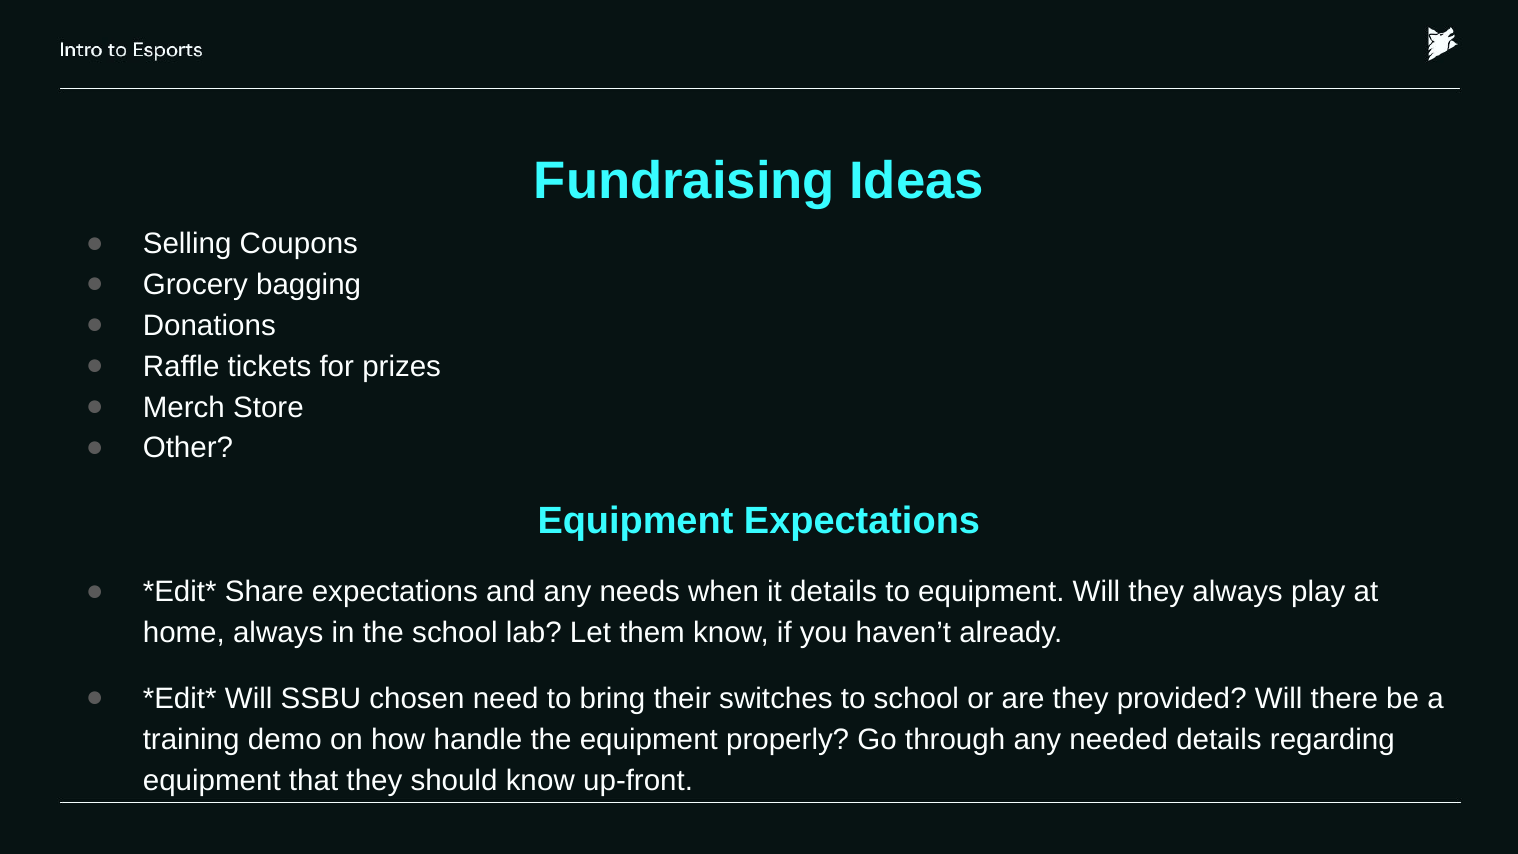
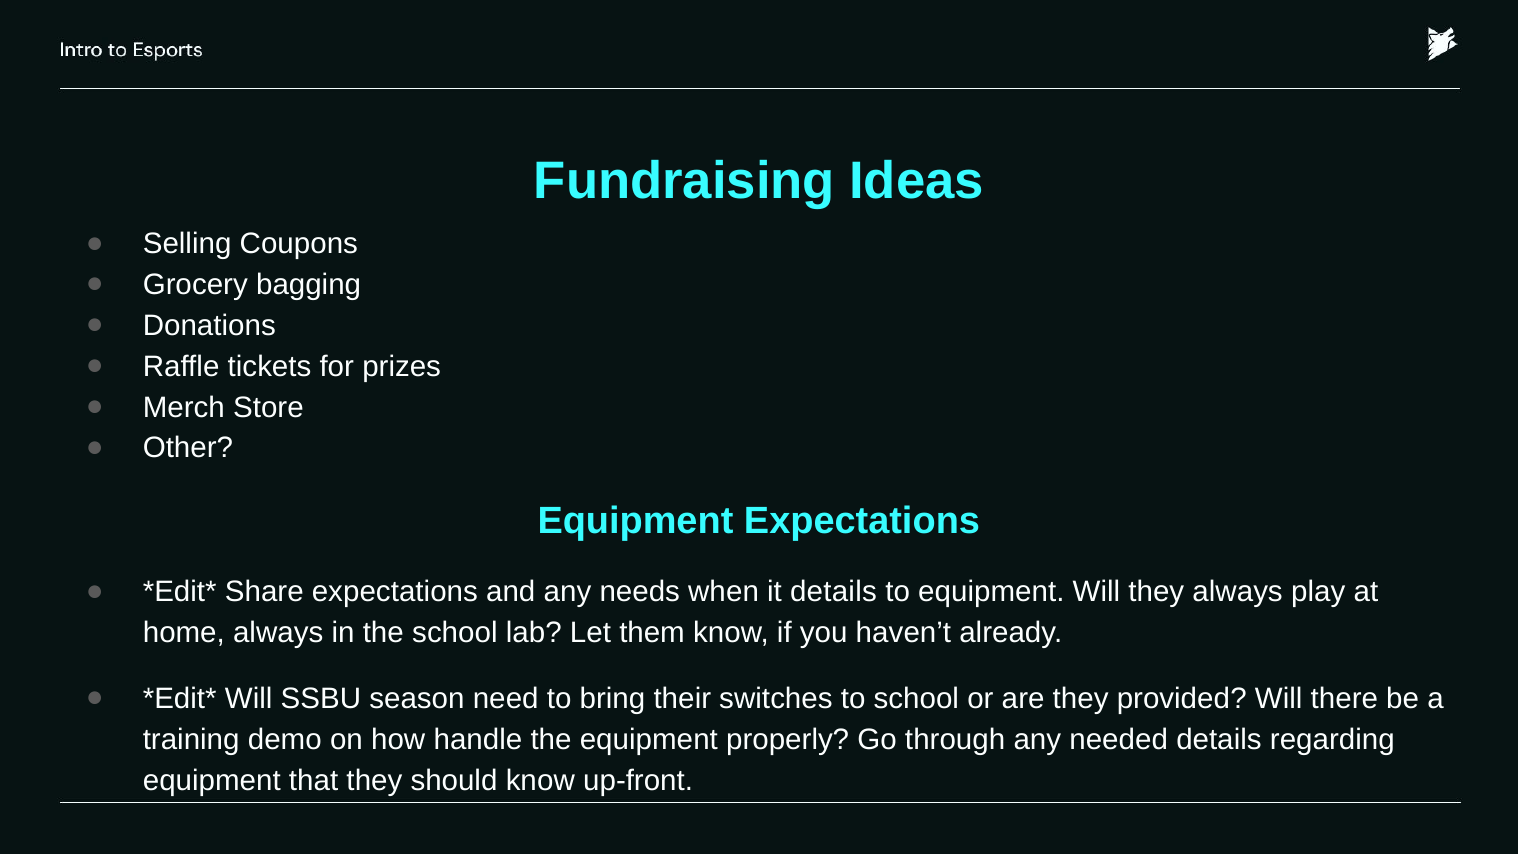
chosen: chosen -> season
